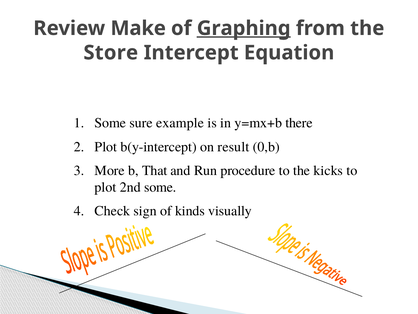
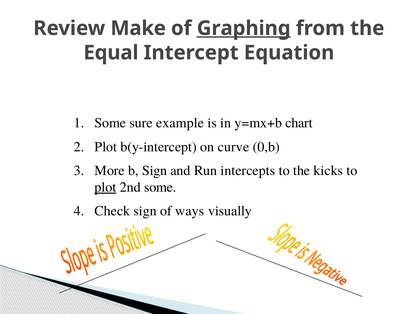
Store: Store -> Equal
there: there -> chart
result: result -> curve
b That: That -> Sign
procedure: procedure -> intercepts
plot at (105, 187) underline: none -> present
kinds: kinds -> ways
